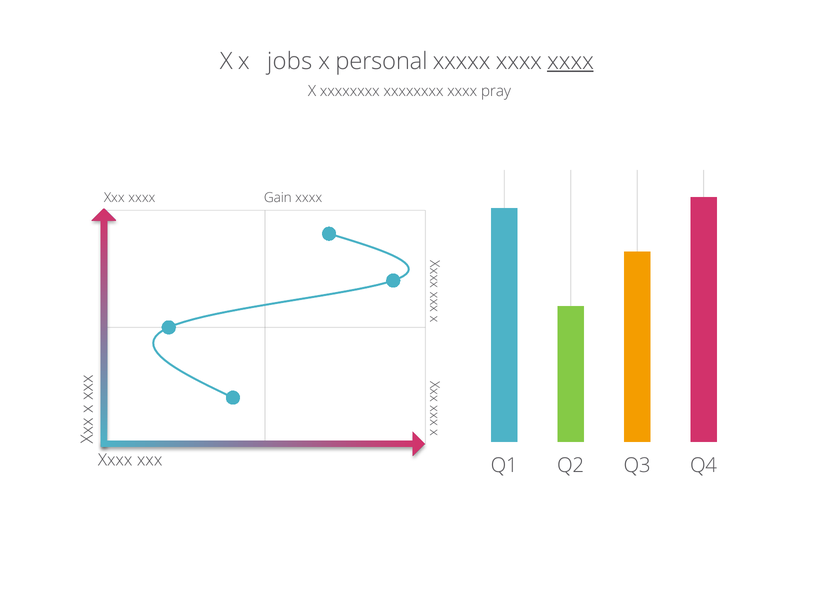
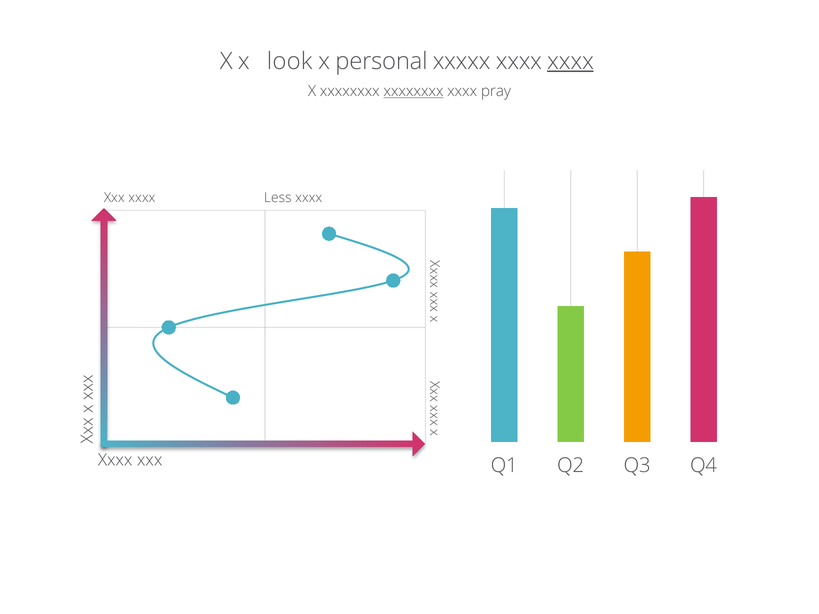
jobs: jobs -> look
xxxxxxxx at (414, 91) underline: none -> present
Gain: Gain -> Less
